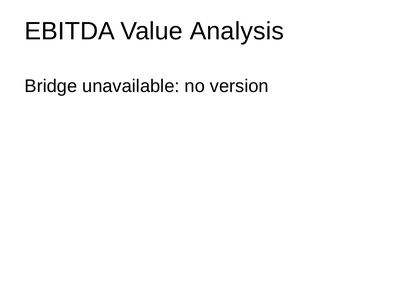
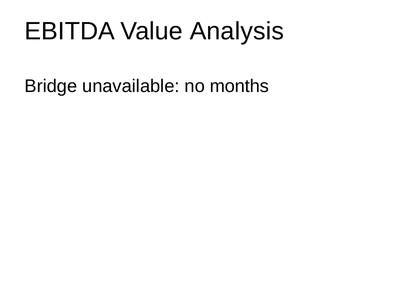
version: version -> months
